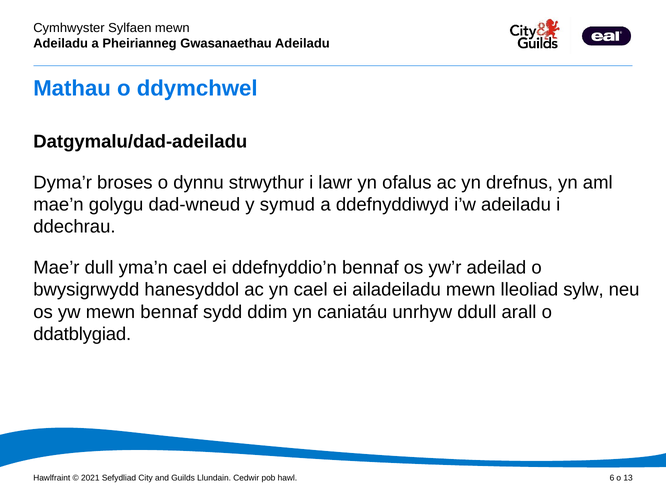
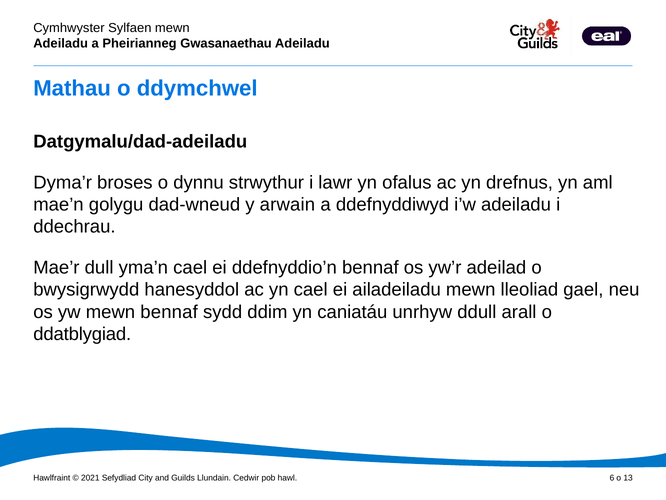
symud: symud -> arwain
sylw: sylw -> gael
